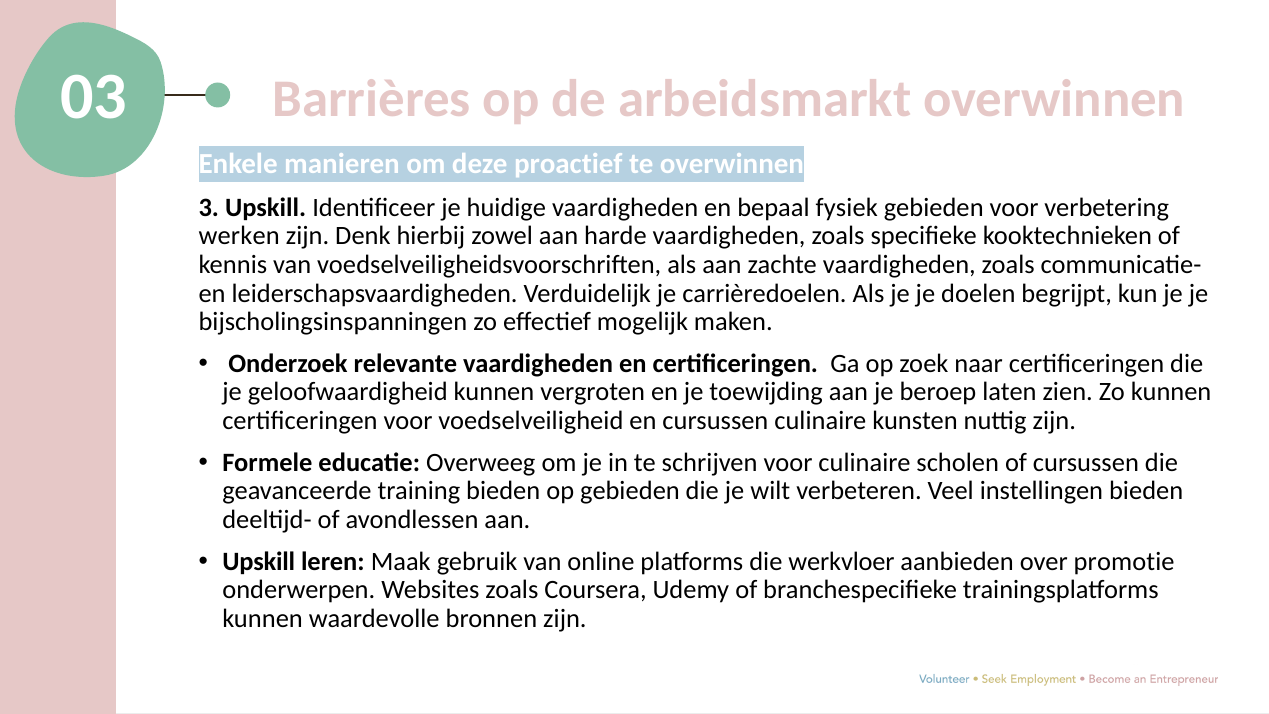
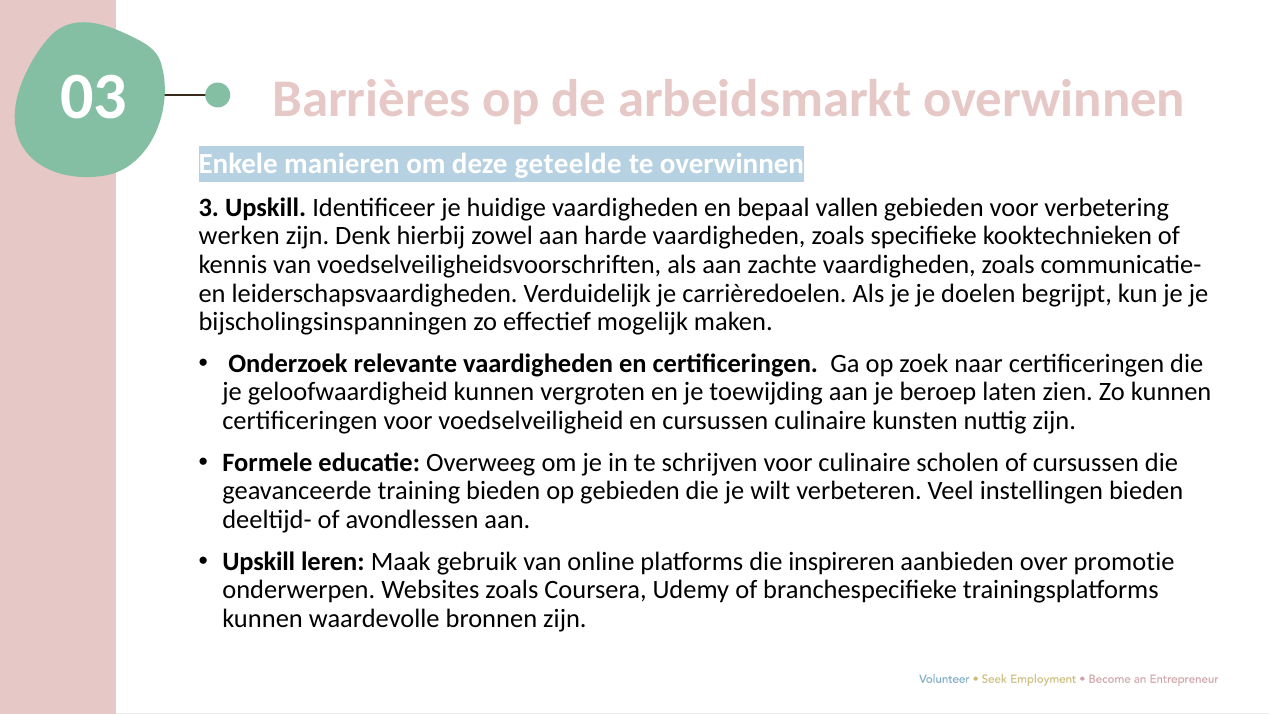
proactief: proactief -> geteelde
fysiek: fysiek -> vallen
werkvloer: werkvloer -> inspireren
